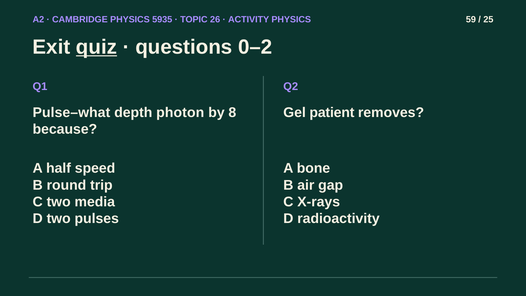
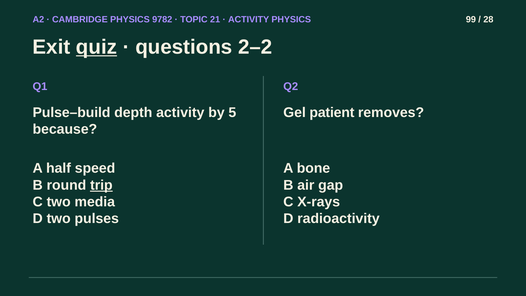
5935: 5935 -> 9782
26: 26 -> 21
59: 59 -> 99
25: 25 -> 28
0–2: 0–2 -> 2–2
Pulse–what: Pulse–what -> Pulse–build
depth photon: photon -> activity
8: 8 -> 5
trip underline: none -> present
